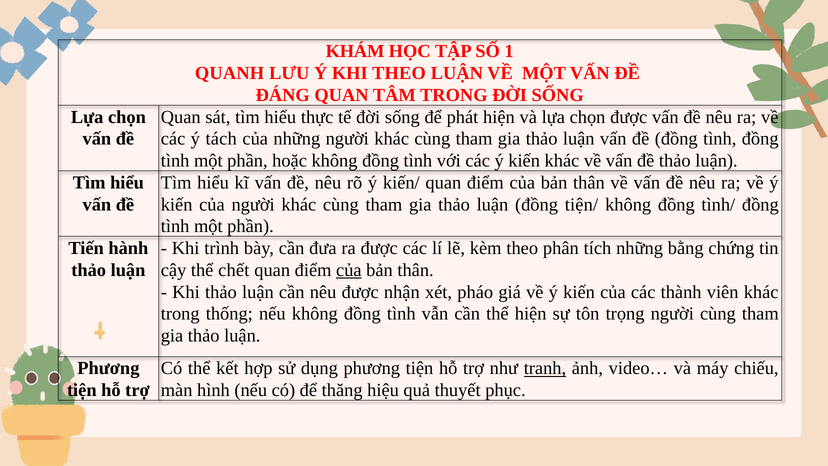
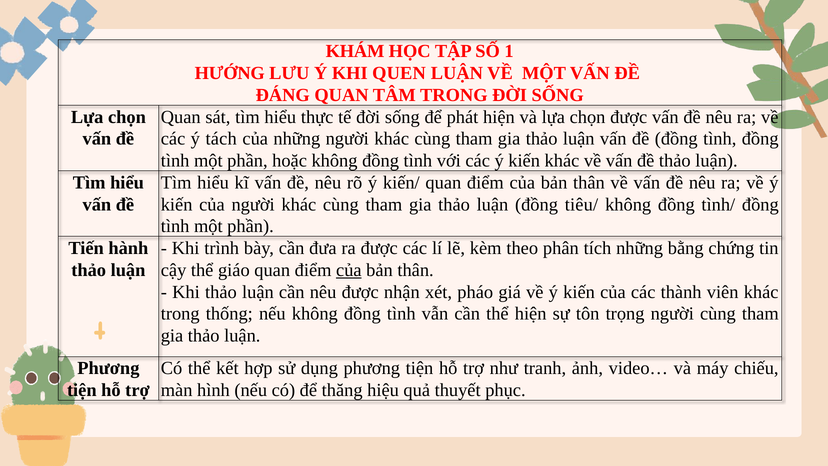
QUANH: QUANH -> HƯỚNG
KHI THEO: THEO -> QUEN
tiện/: tiện/ -> tiêu/
chết: chết -> giáo
tranh underline: present -> none
